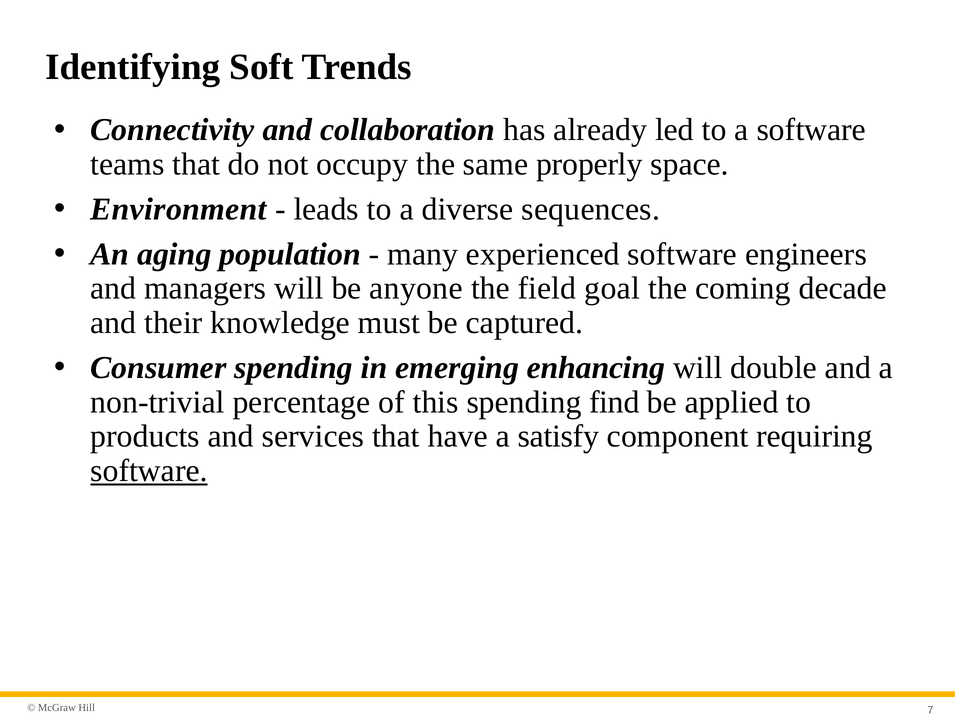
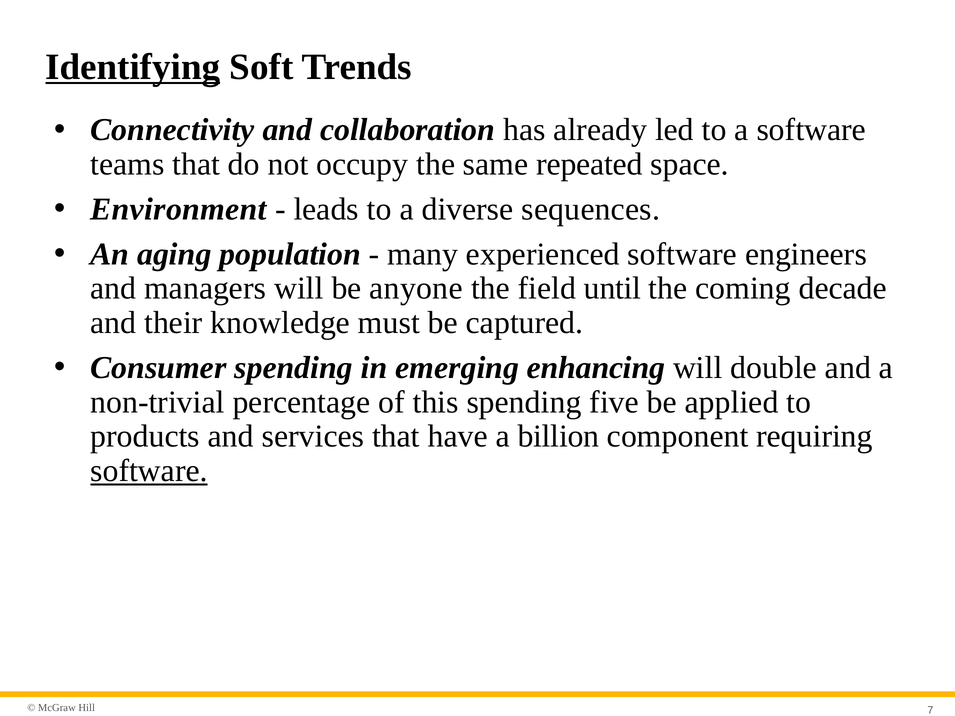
Identifying underline: none -> present
properly: properly -> repeated
goal: goal -> until
find: find -> five
satisfy: satisfy -> billion
